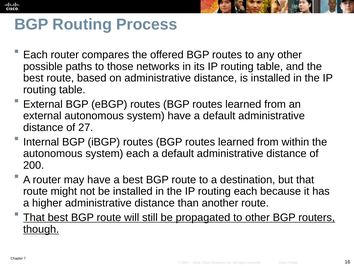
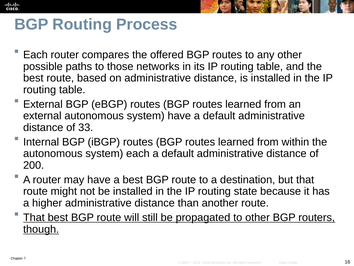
27: 27 -> 33
routing each: each -> state
